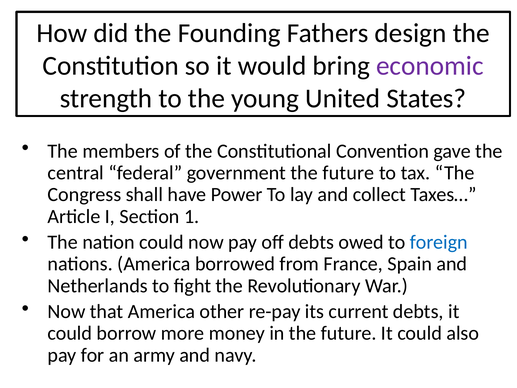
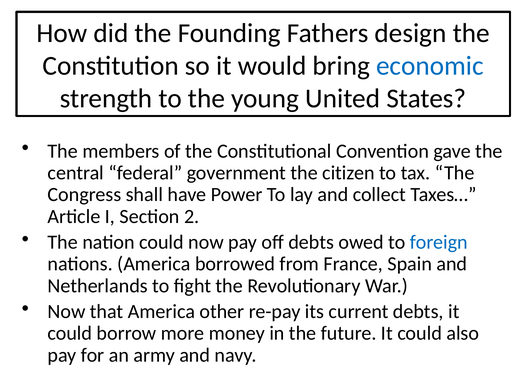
economic colour: purple -> blue
government the future: future -> citizen
1: 1 -> 2
